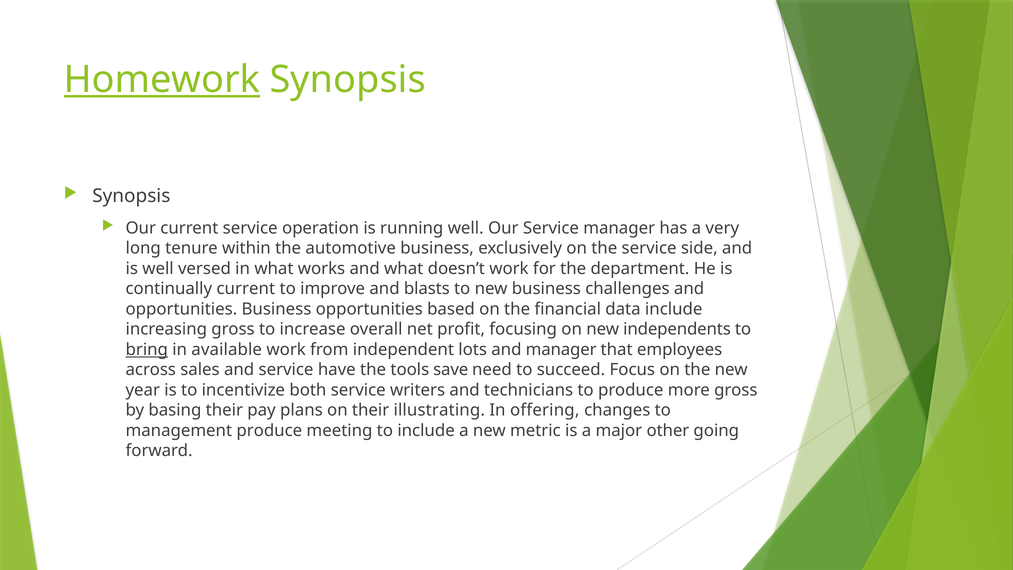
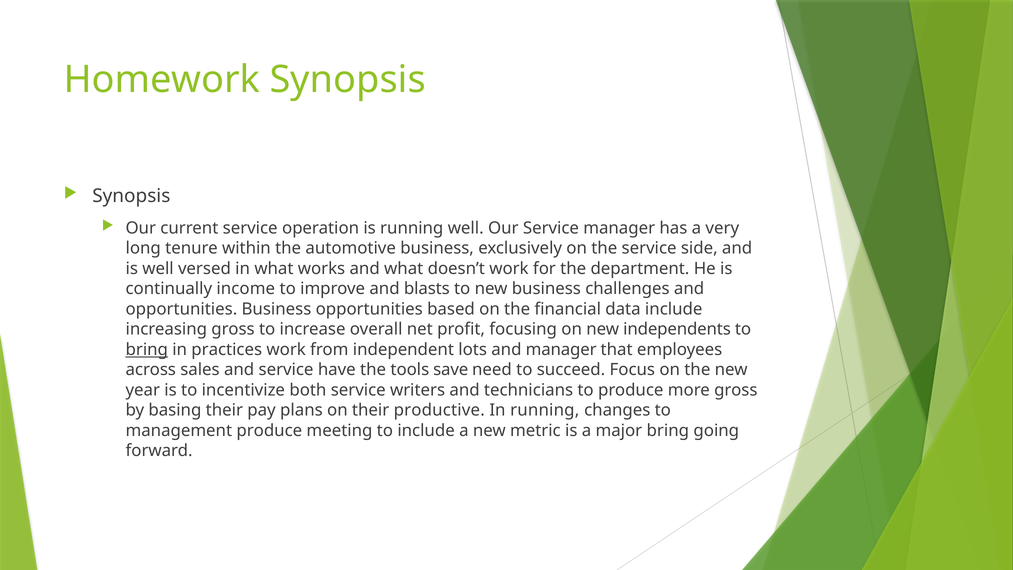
Homework underline: present -> none
continually current: current -> income
available: available -> practices
illustrating: illustrating -> productive
In offering: offering -> running
major other: other -> bring
